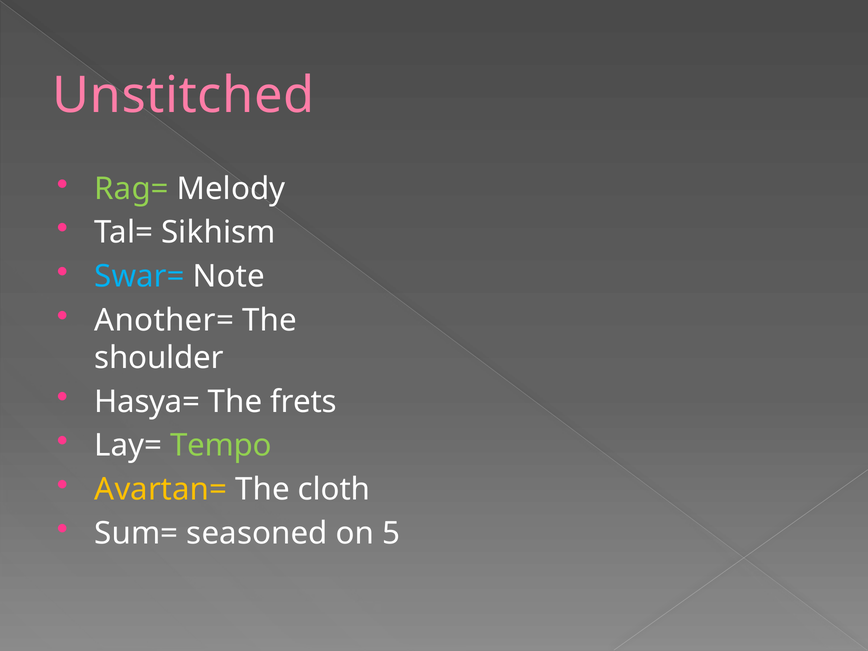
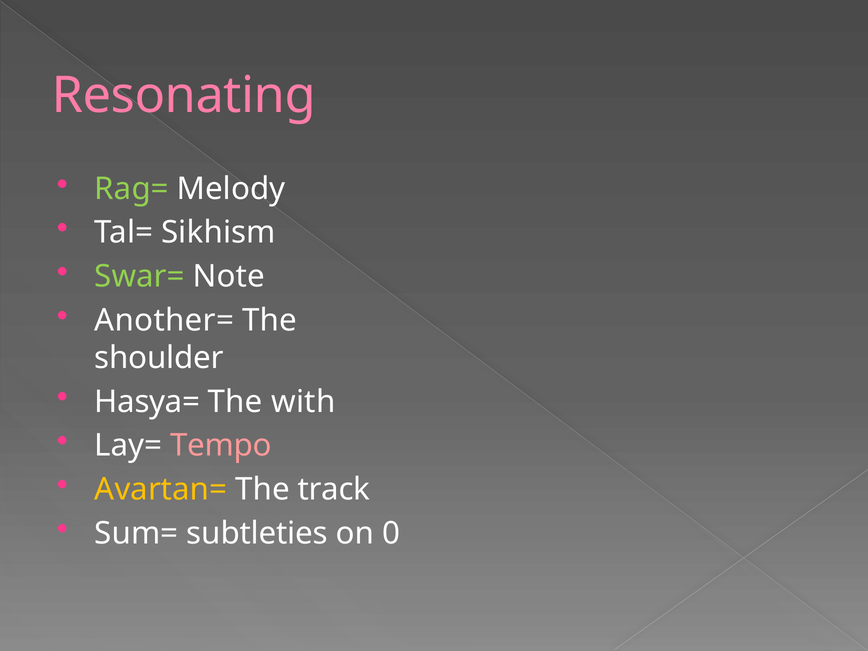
Unstitched: Unstitched -> Resonating
Swar= colour: light blue -> light green
frets: frets -> with
Tempo colour: light green -> pink
cloth: cloth -> track
seasoned: seasoned -> subtleties
5: 5 -> 0
